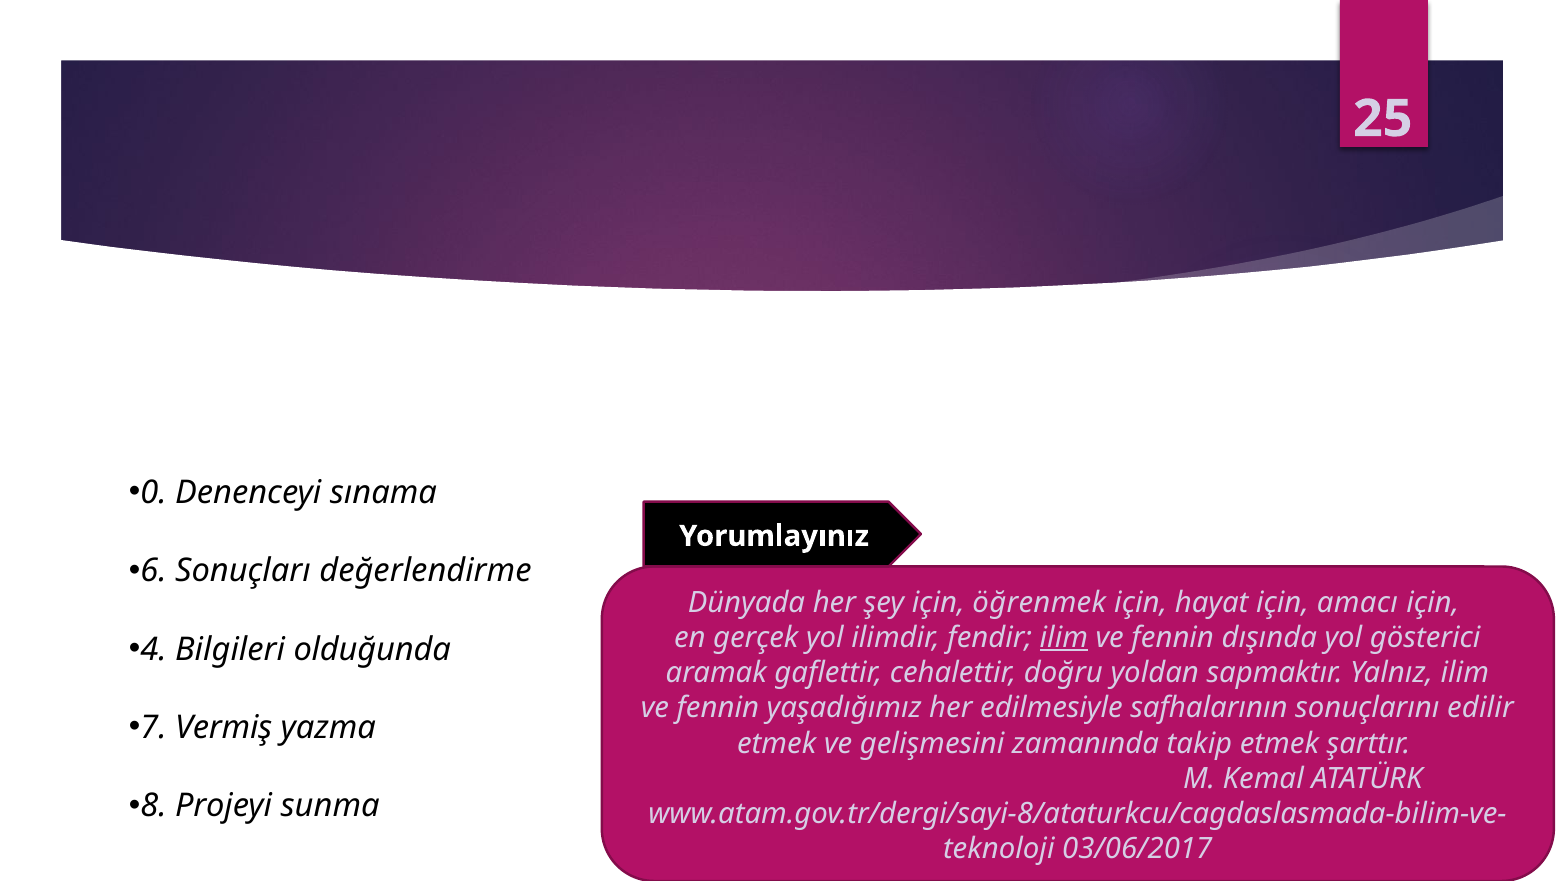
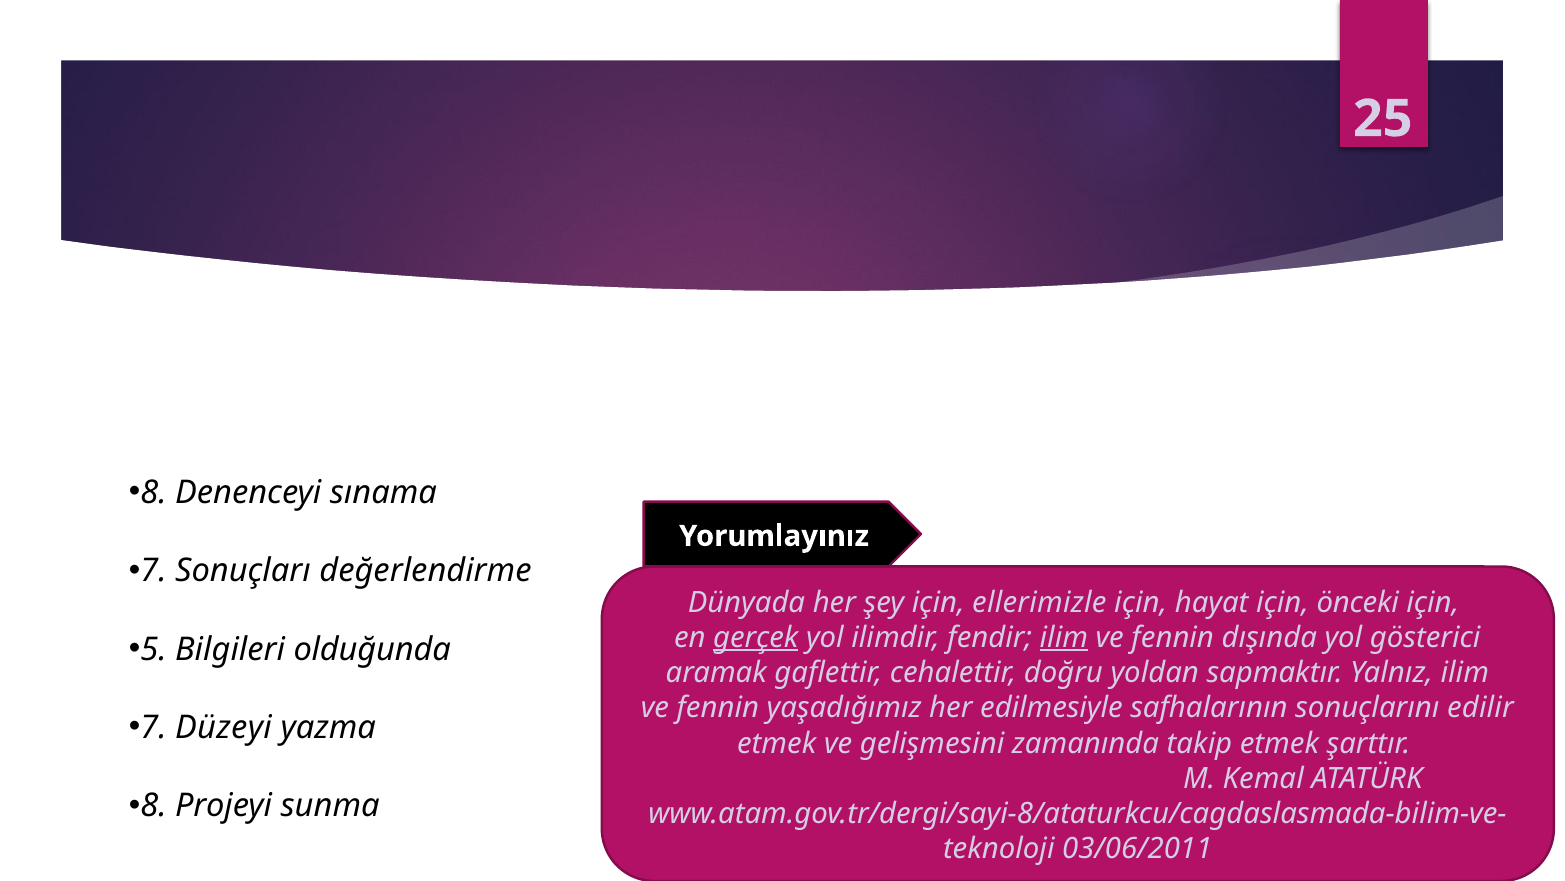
0 at (153, 492): 0 -> 8
6 at (153, 571): 6 -> 7
öğrenmek: öğrenmek -> ellerimizle
amacı: amacı -> önceki
gerçek underline: none -> present
4: 4 -> 5
Vermiş: Vermiş -> Düzeyi
03/06/2017: 03/06/2017 -> 03/06/2011
